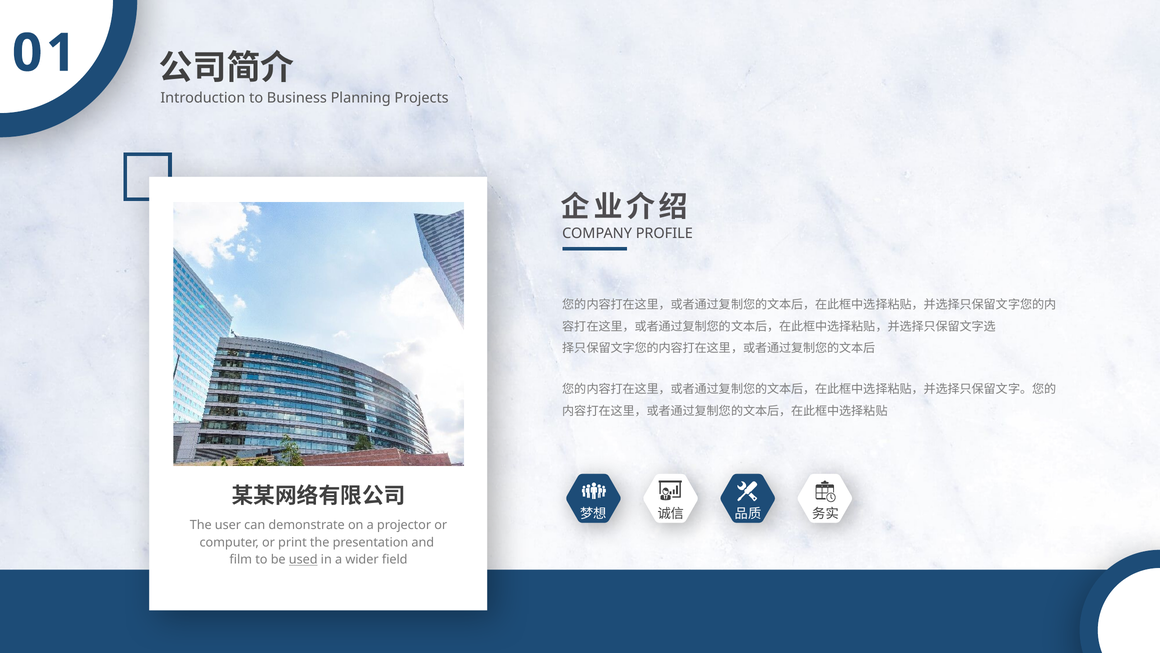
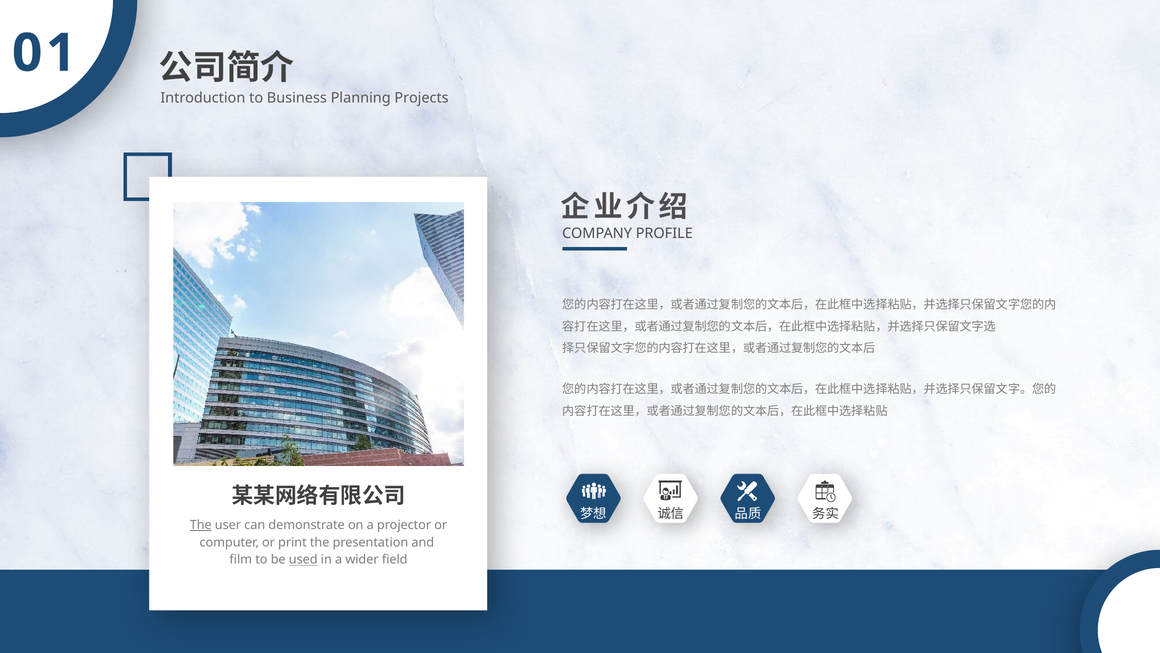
The at (201, 525) underline: none -> present
